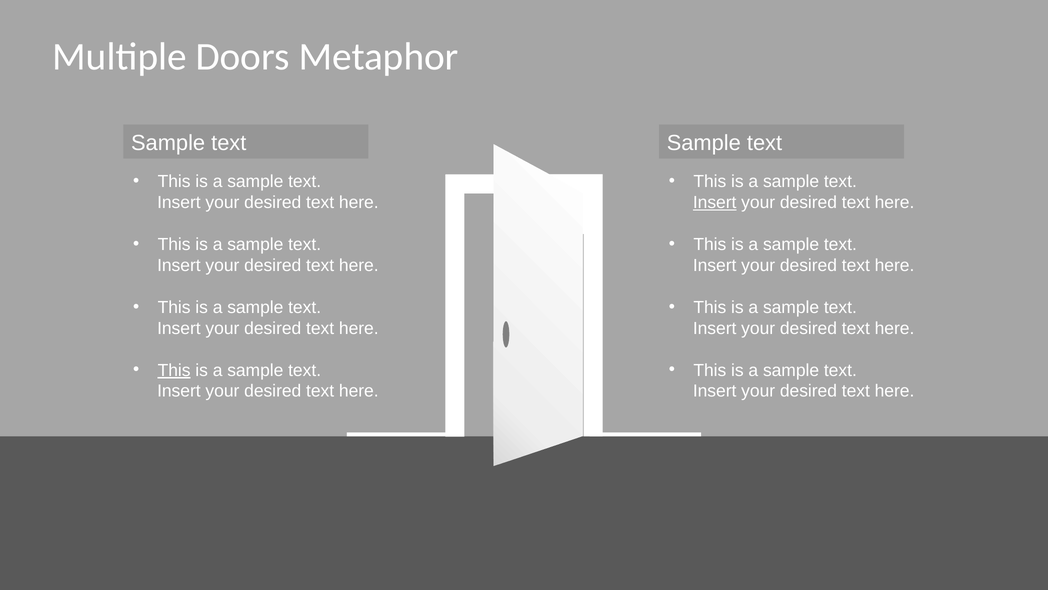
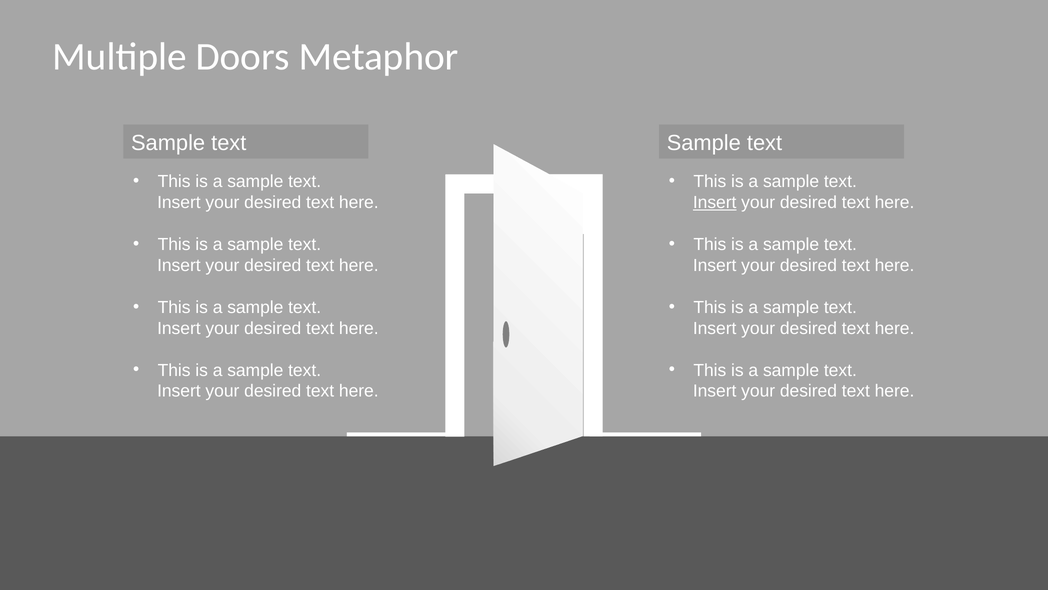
This at (174, 370) underline: present -> none
